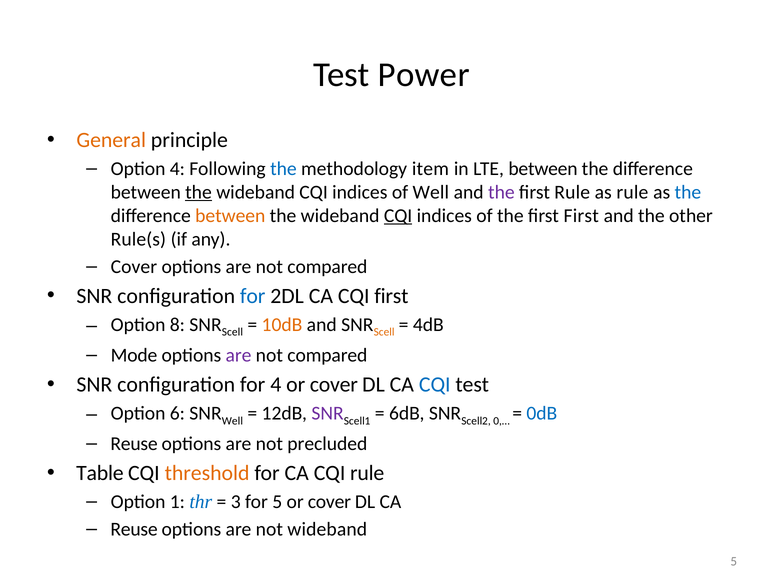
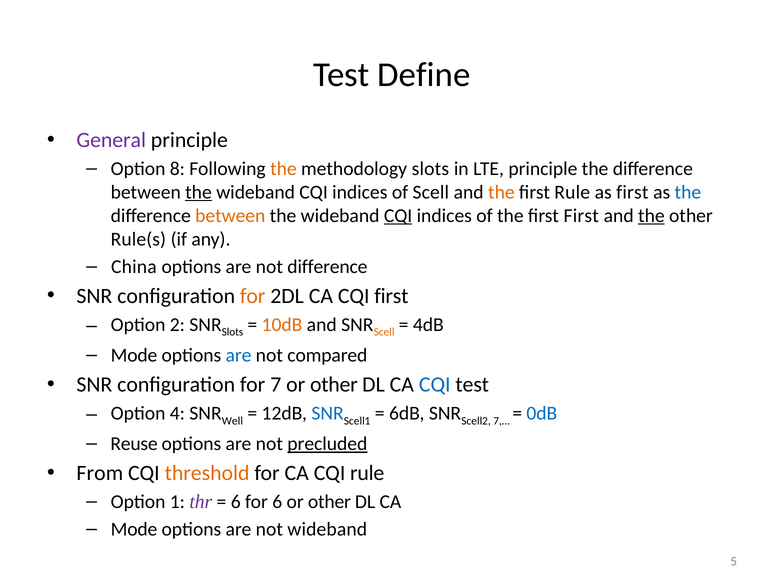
Power: Power -> Define
General colour: orange -> purple
Option 4: 4 -> 8
the at (283, 169) colour: blue -> orange
methodology item: item -> slots
LTE between: between -> principle
of Well: Well -> Scell
the at (501, 192) colour: purple -> orange
as rule: rule -> first
the at (651, 216) underline: none -> present
Cover at (134, 267): Cover -> China
compared at (327, 267): compared -> difference
for at (253, 296) colour: blue -> orange
8: 8 -> 2
Scell at (232, 332): Scell -> Slots
are at (239, 355) colour: purple -> blue
for 4: 4 -> 7
cover at (334, 385): cover -> other
6: 6 -> 4
SNR at (328, 413) colour: purple -> blue
0,…: 0,… -> 7,…
precluded underline: none -> present
Table: Table -> From
thr colour: blue -> purple
3 at (236, 502): 3 -> 6
for 5: 5 -> 6
cover at (329, 502): cover -> other
Reuse at (134, 529): Reuse -> Mode
